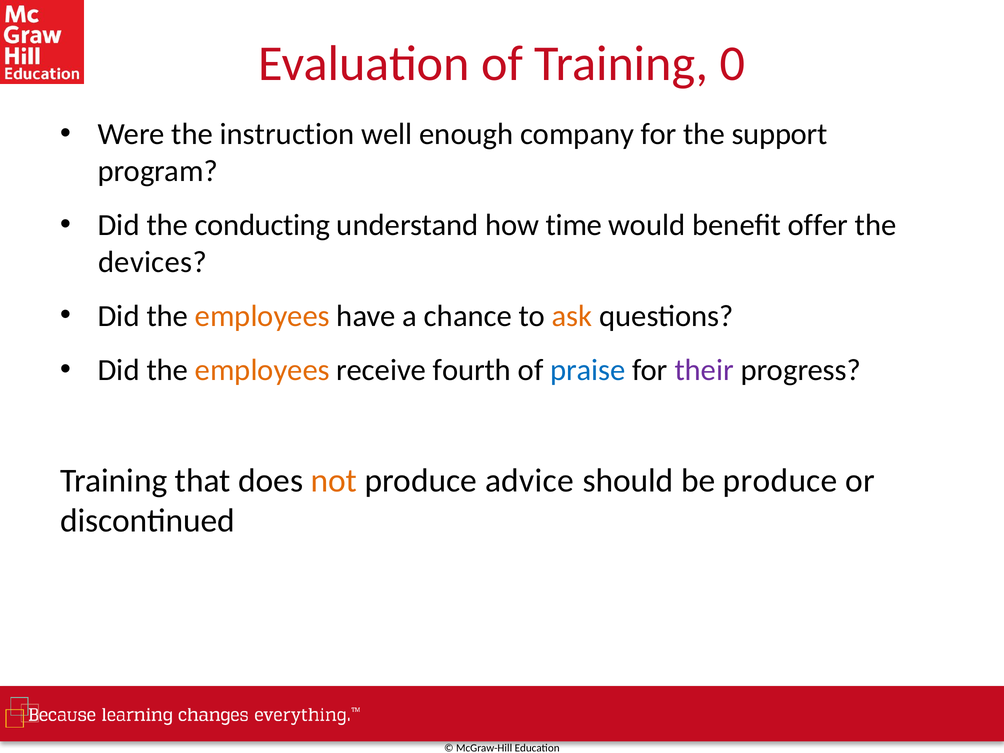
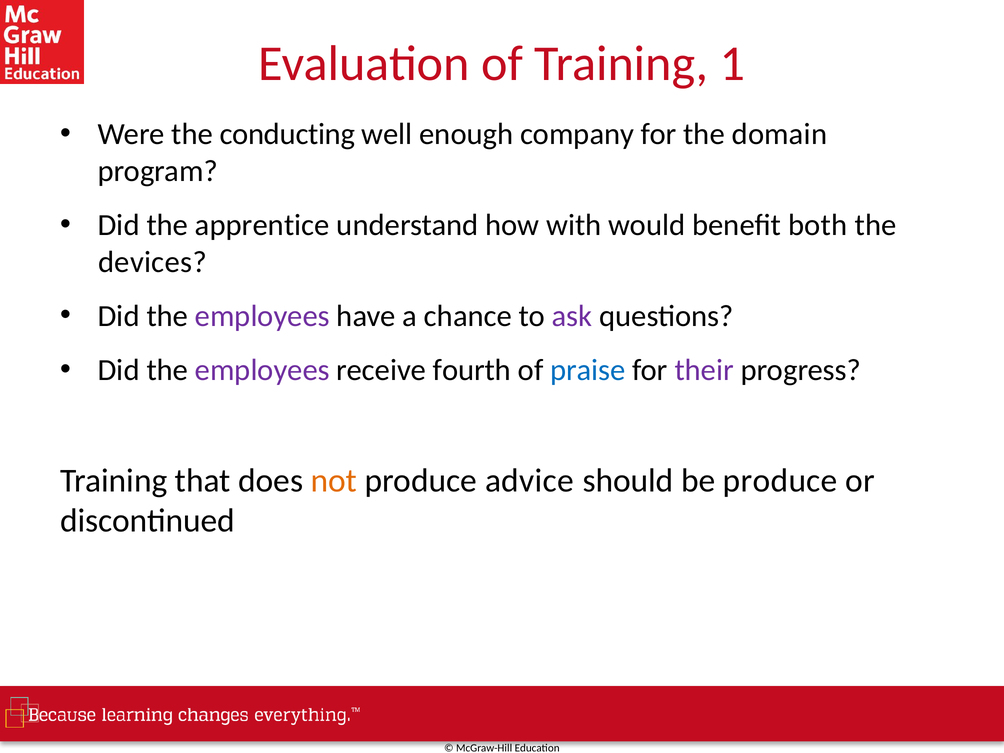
0: 0 -> 1
instruction: instruction -> conducting
support: support -> domain
conducting: conducting -> apprentice
time: time -> with
offer: offer -> both
employees at (262, 316) colour: orange -> purple
ask colour: orange -> purple
employees at (262, 370) colour: orange -> purple
